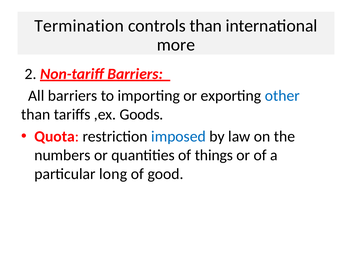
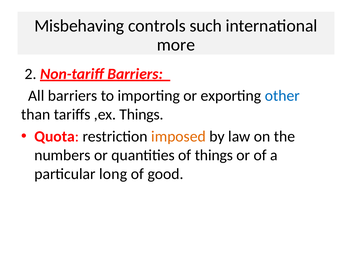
Termination: Termination -> Misbehaving
controls than: than -> such
,ex Goods: Goods -> Things
imposed colour: blue -> orange
